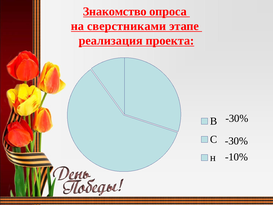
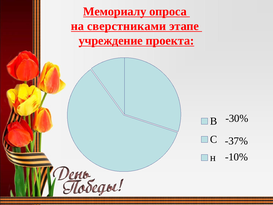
Знакомство: Знакомство -> Мемориалу
реализация: реализация -> учреждение
-30% at (236, 141): -30% -> -37%
